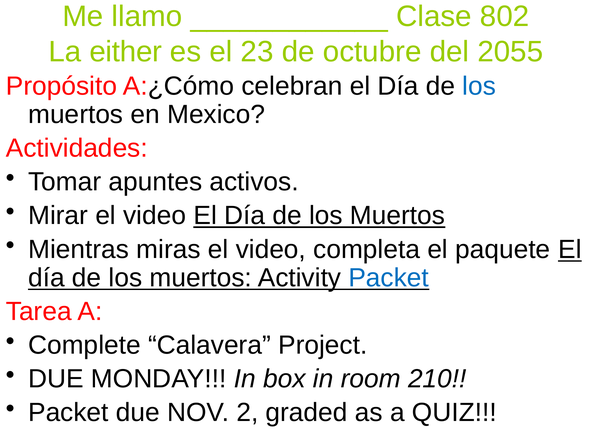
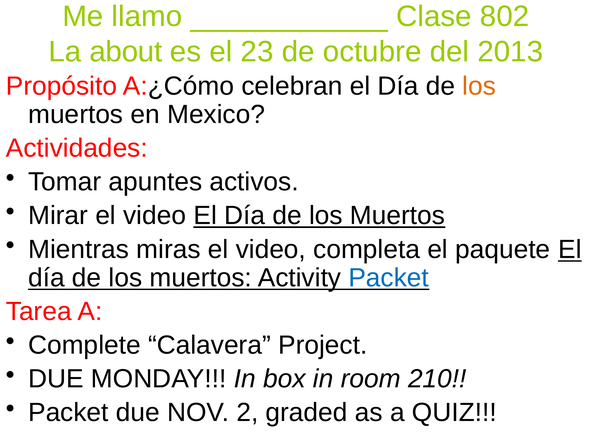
either: either -> about
2055: 2055 -> 2013
los at (479, 86) colour: blue -> orange
